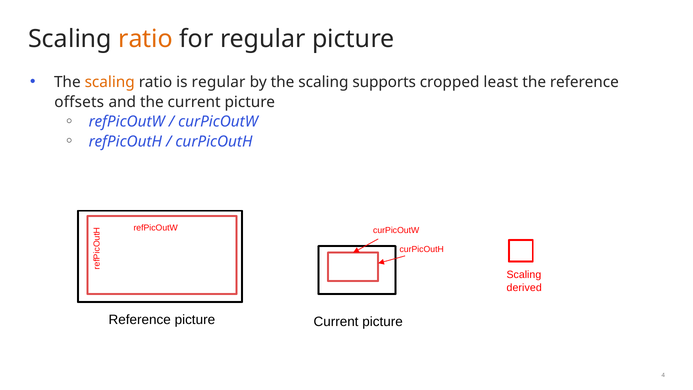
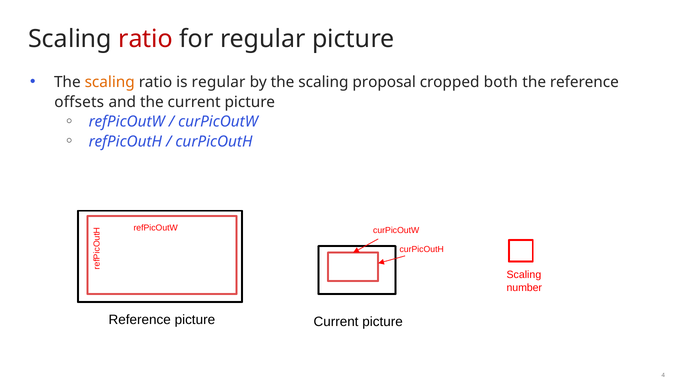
ratio at (146, 39) colour: orange -> red
supports: supports -> proposal
least: least -> both
derived: derived -> number
